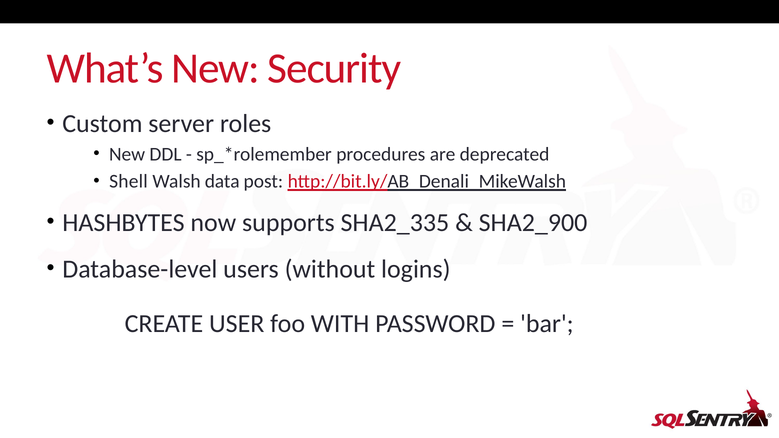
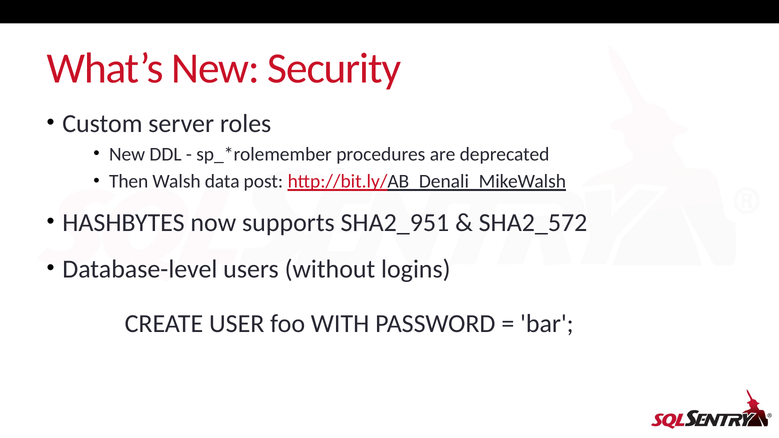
Shell: Shell -> Then
SHA2_335: SHA2_335 -> SHA2_951
SHA2_900: SHA2_900 -> SHA2_572
